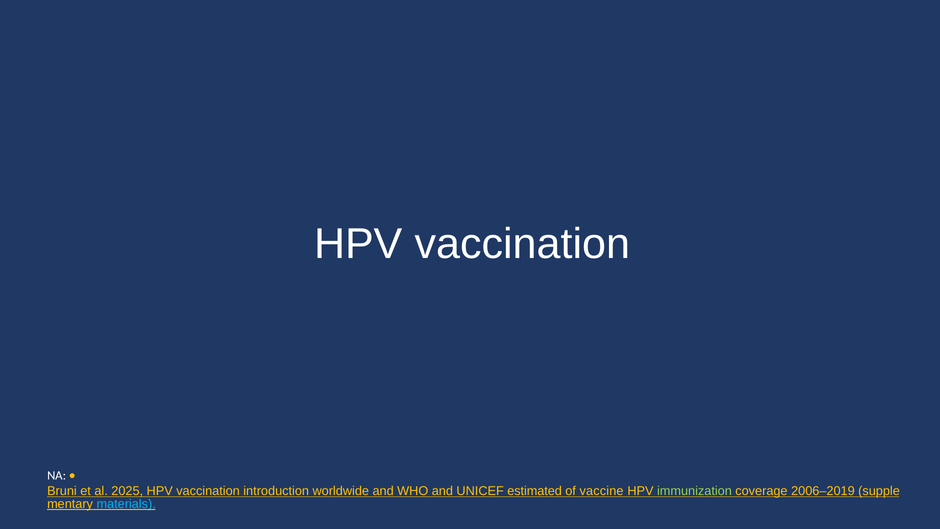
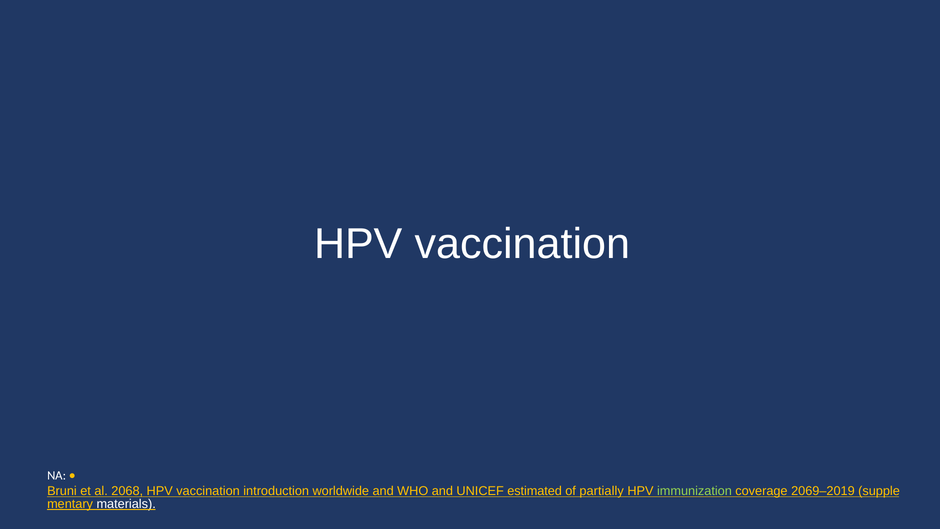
2025: 2025 -> 2068
vaccine: vaccine -> partially
2006–2019: 2006–2019 -> 2069–2019
materials colour: light blue -> white
